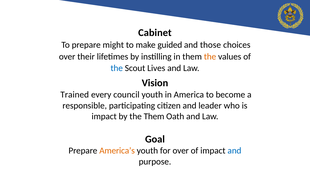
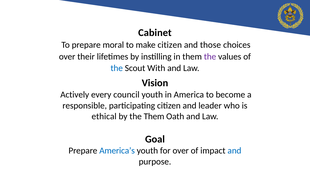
might: might -> moral
make guided: guided -> citizen
the at (210, 56) colour: orange -> purple
Lives: Lives -> With
Trained: Trained -> Actively
impact at (104, 116): impact -> ethical
America’s colour: orange -> blue
